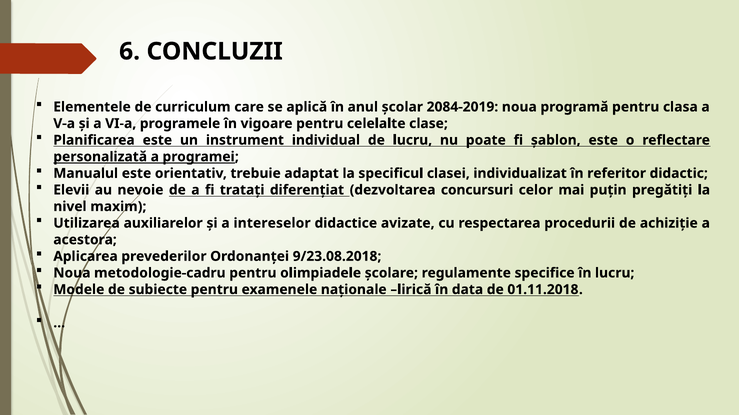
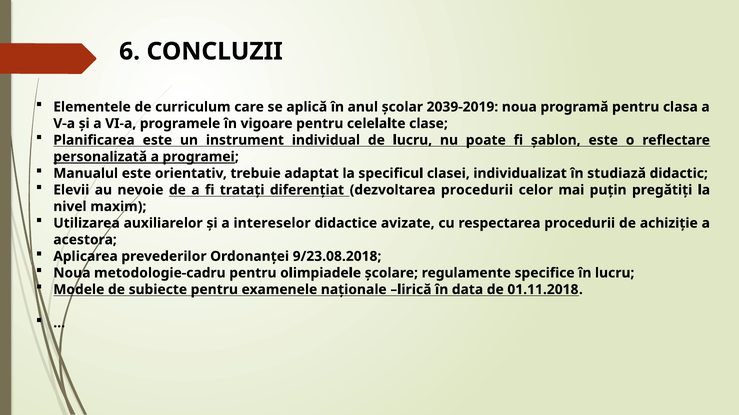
2084-2019: 2084-2019 -> 2039-2019
referitor: referitor -> studiază
dezvoltarea concursuri: concursuri -> procedurii
